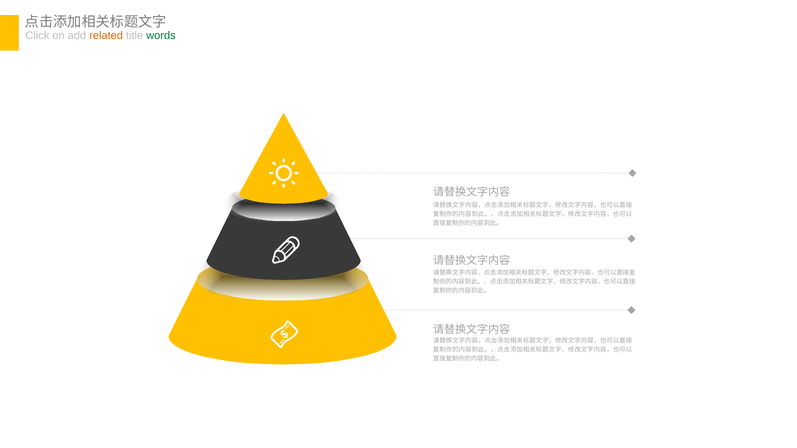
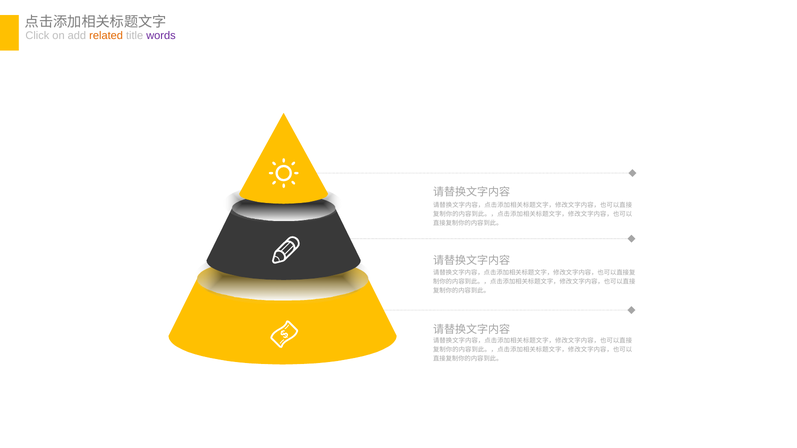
words colour: green -> purple
